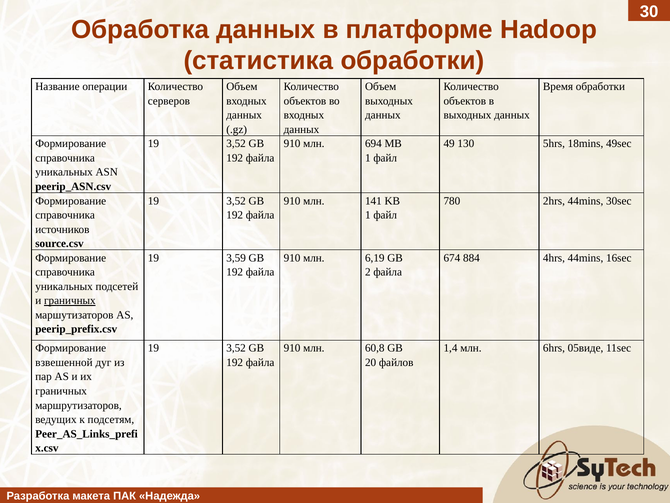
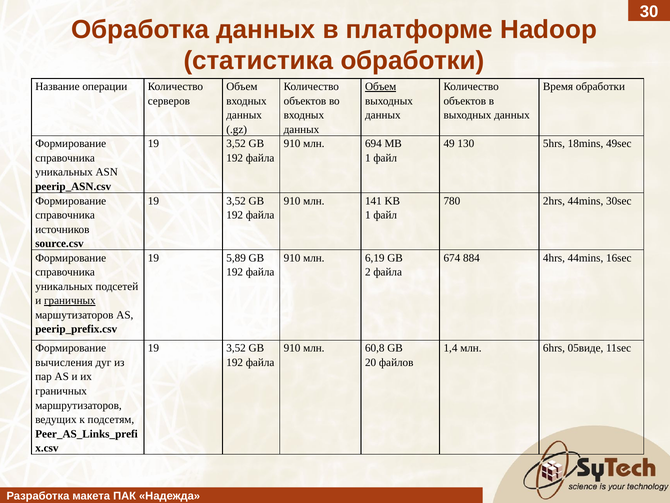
Объем at (381, 87) underline: none -> present
3,59: 3,59 -> 5,89
взвешенной: взвешенной -> вычисления
